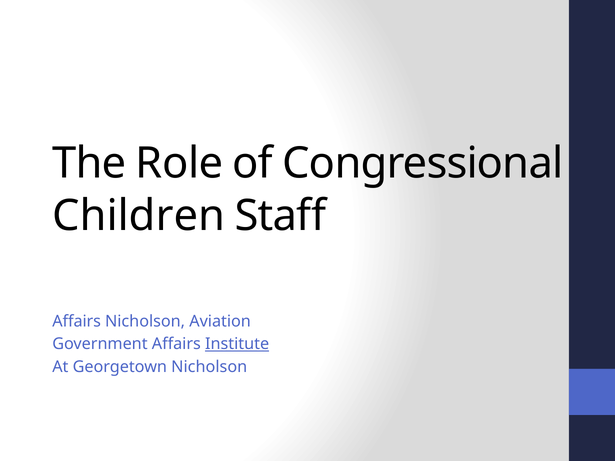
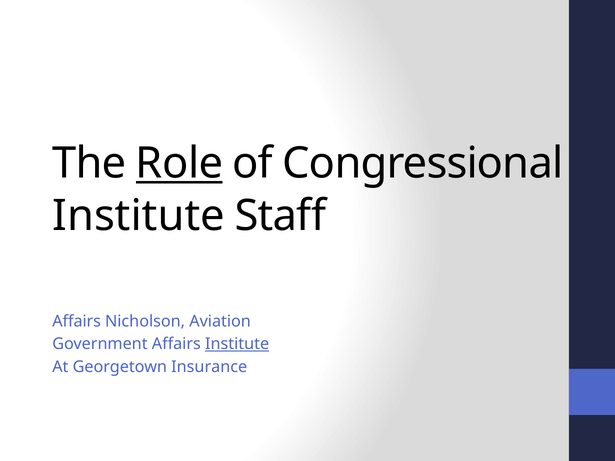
Role underline: none -> present
Children at (139, 216): Children -> Institute
Georgetown Nicholson: Nicholson -> Insurance
